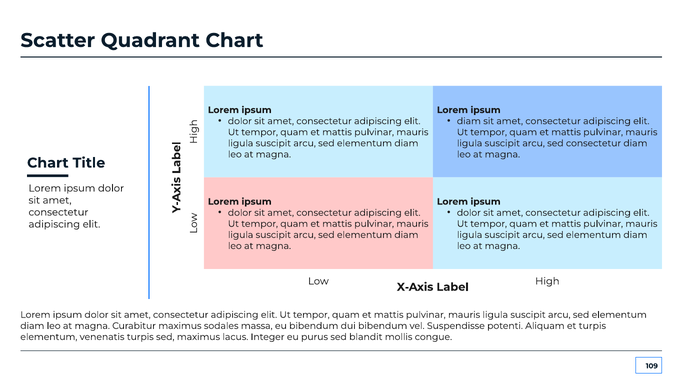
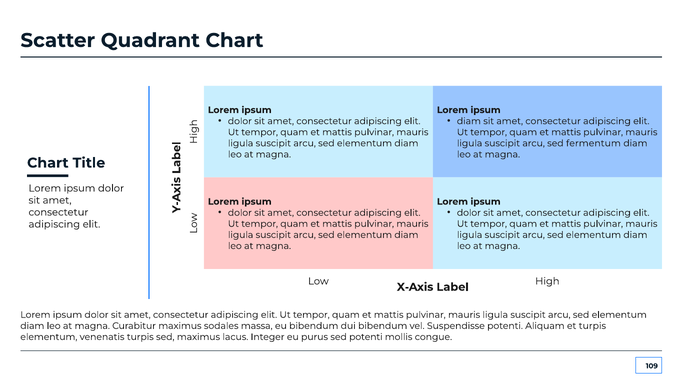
sed consectetur: consectetur -> fermentum
sed blandit: blandit -> potenti
